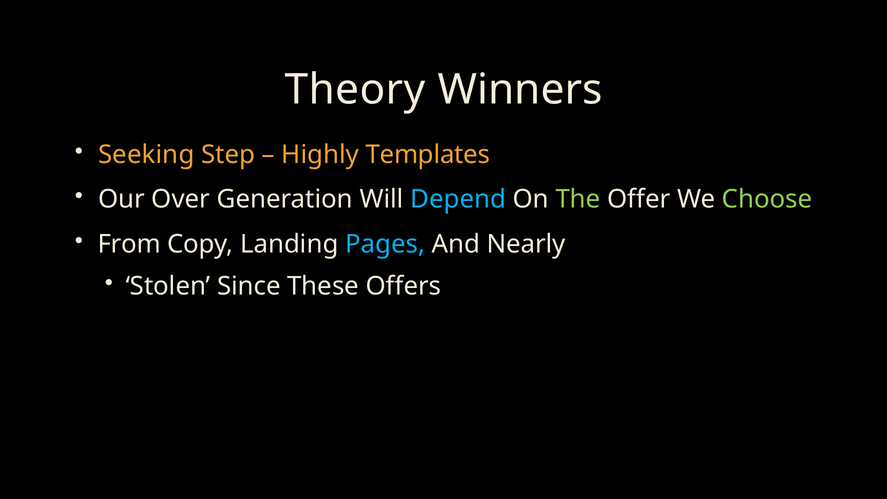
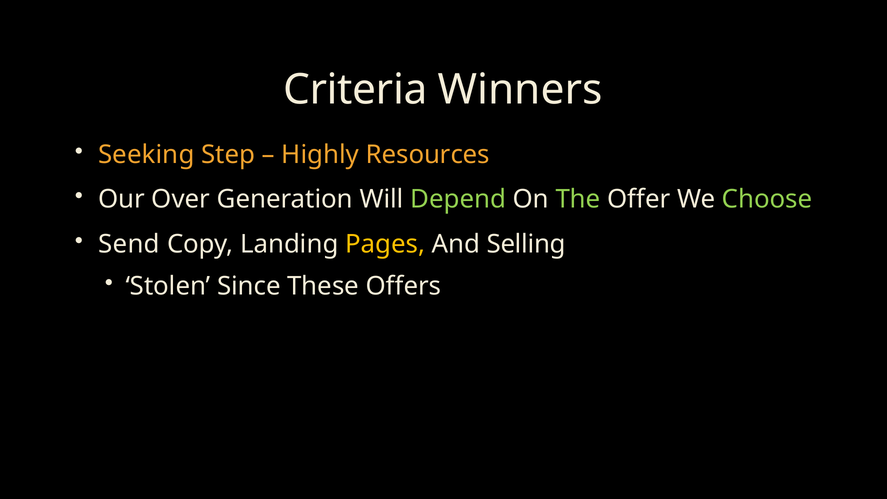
Theory: Theory -> Criteria
Templates: Templates -> Resources
Depend colour: light blue -> light green
From: From -> Send
Pages colour: light blue -> yellow
Nearly: Nearly -> Selling
